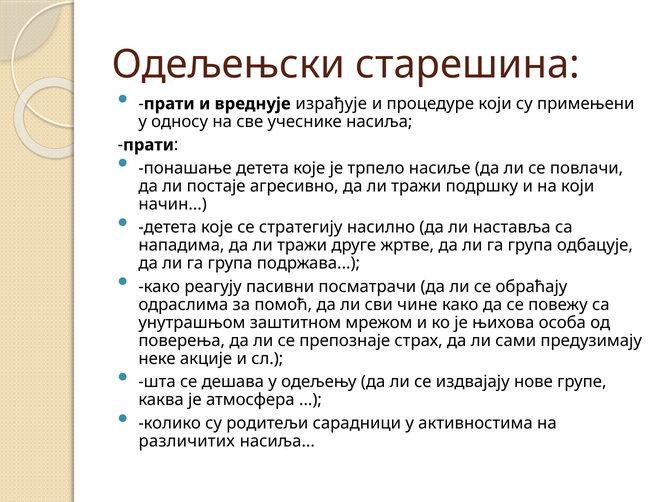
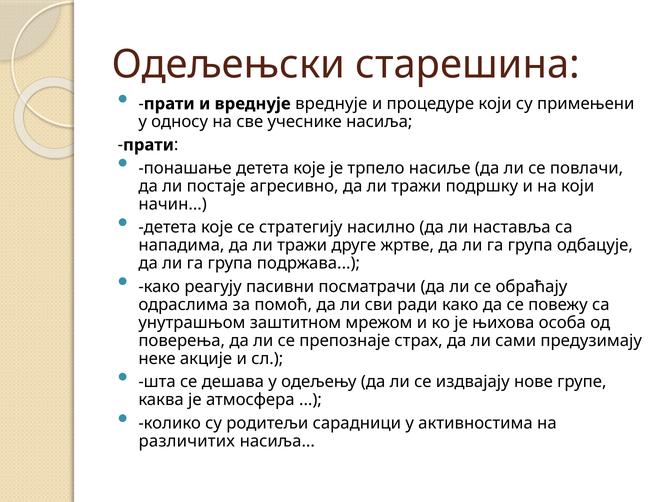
вреднује израђује: израђује -> вреднује
чине: чине -> ради
